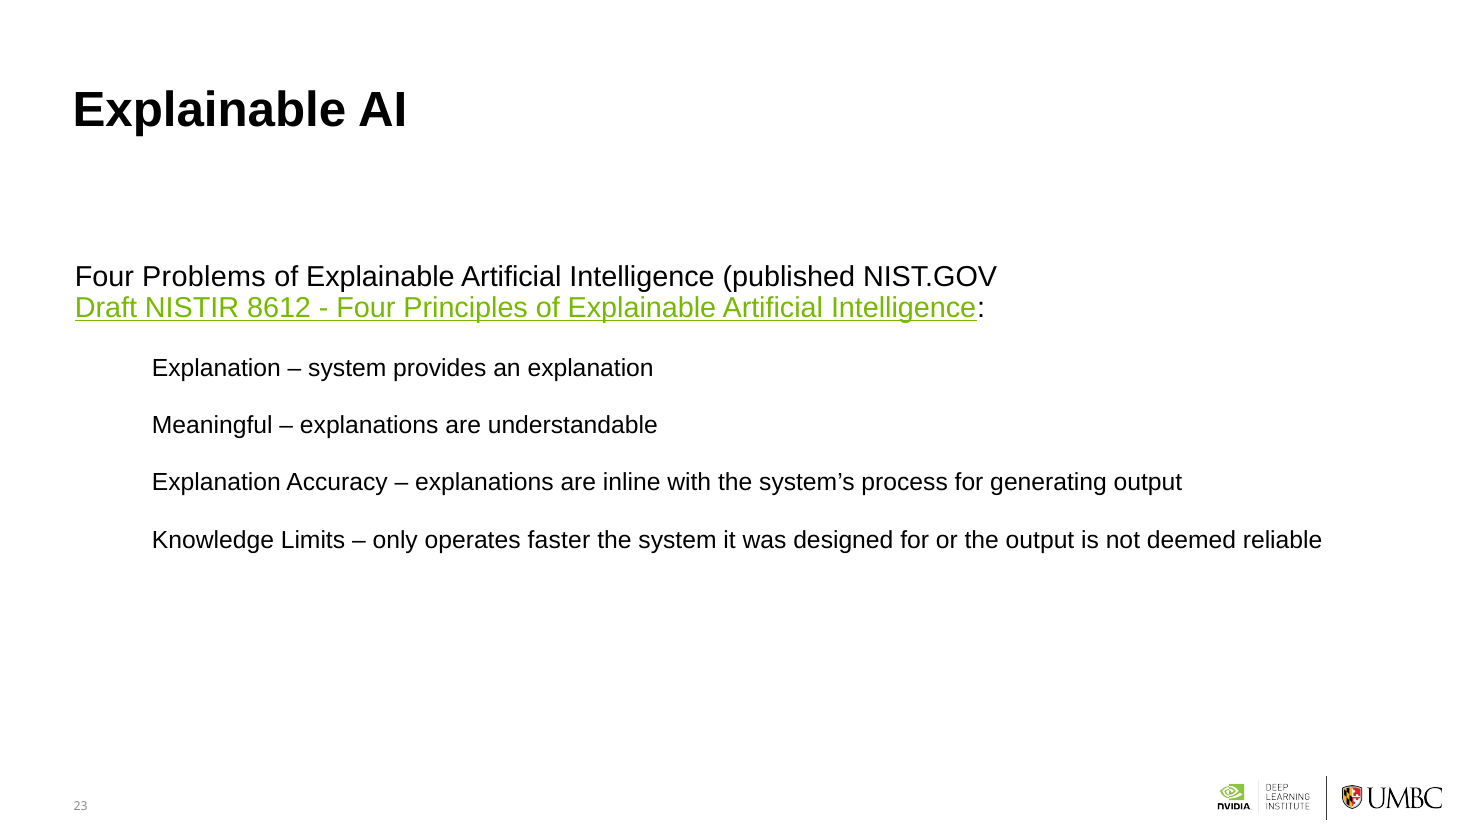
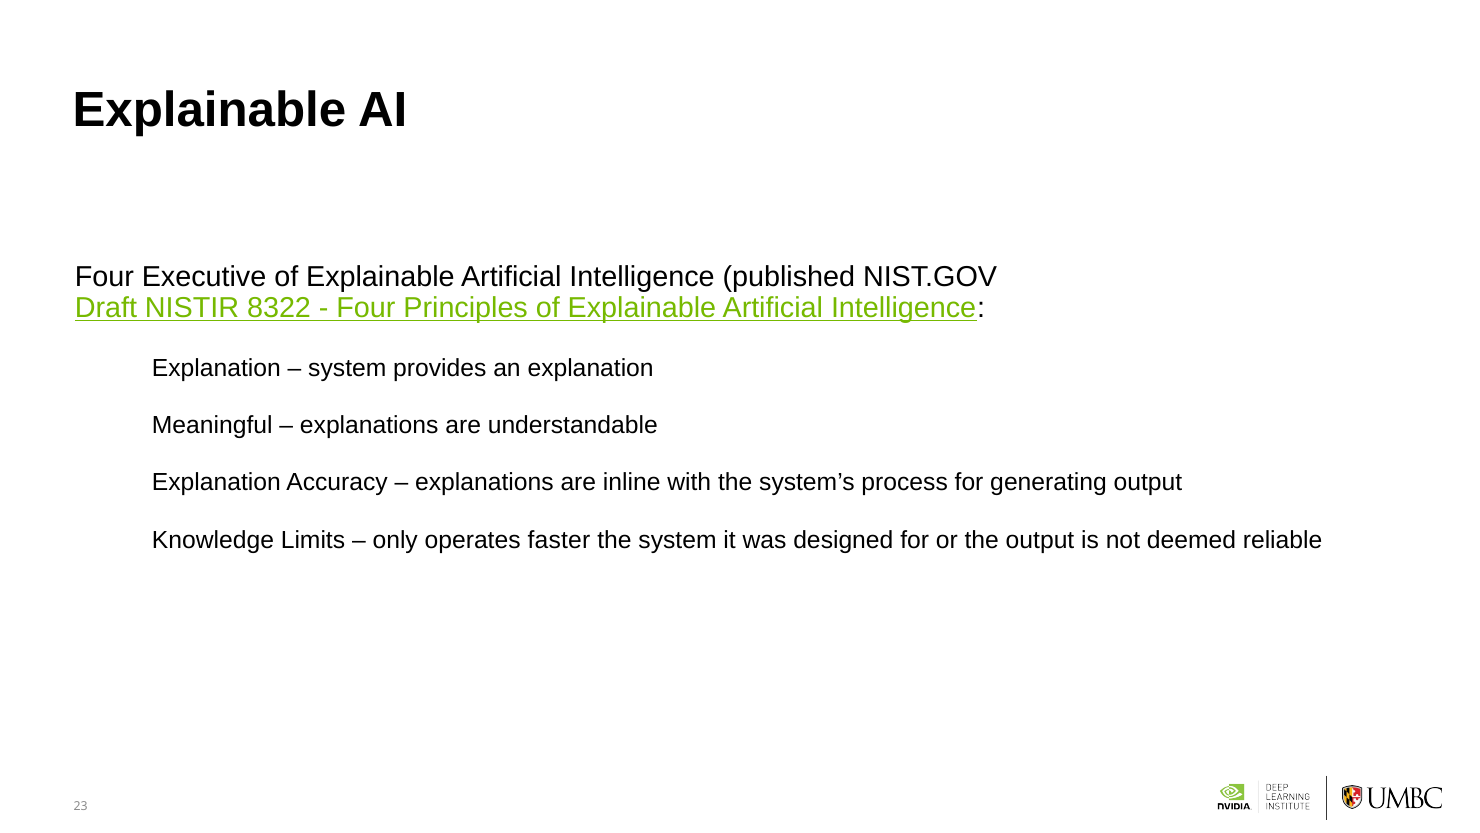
Problems: Problems -> Executive
8612: 8612 -> 8322
